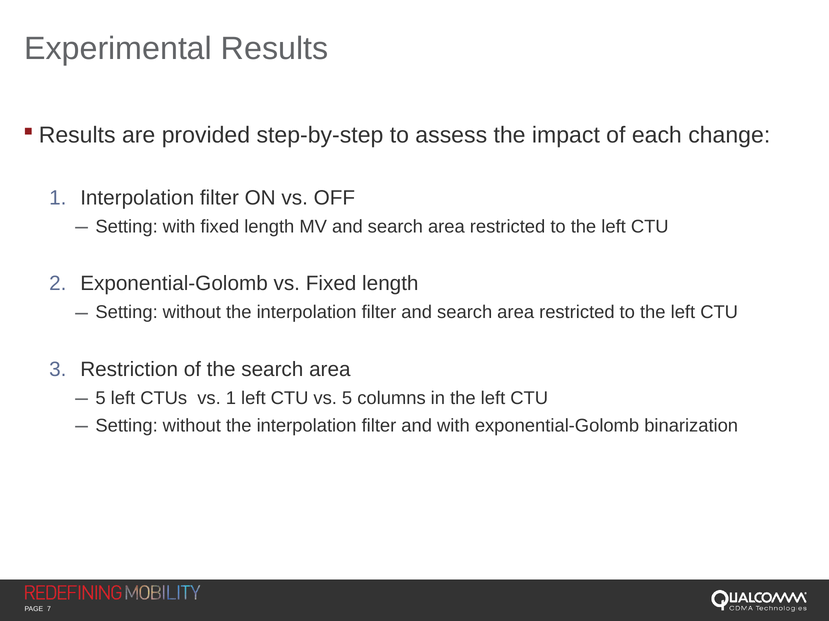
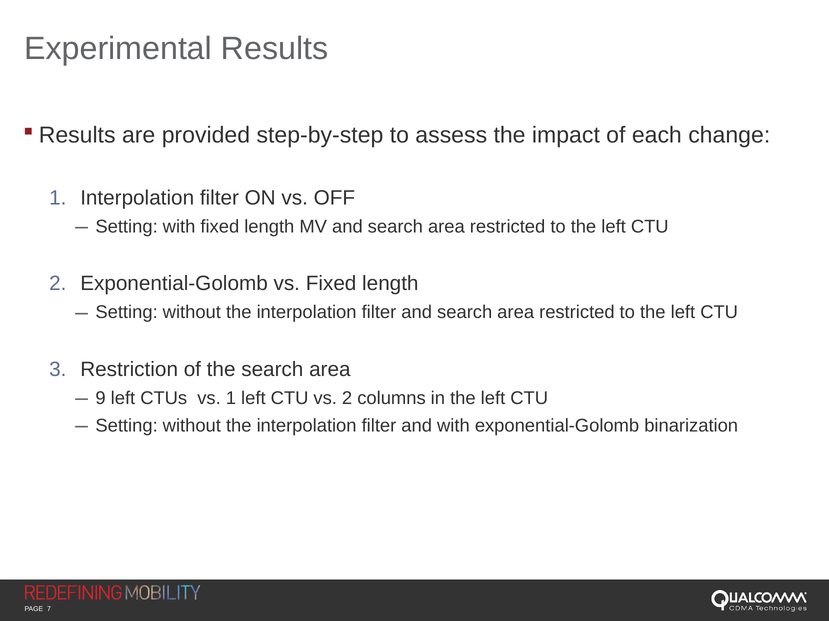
5 at (101, 399): 5 -> 9
vs 5: 5 -> 2
